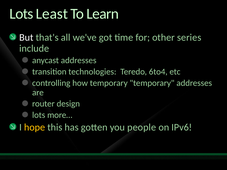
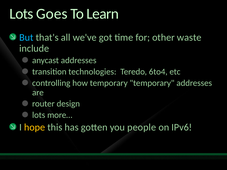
Least: Least -> Goes
But colour: white -> light blue
series: series -> waste
